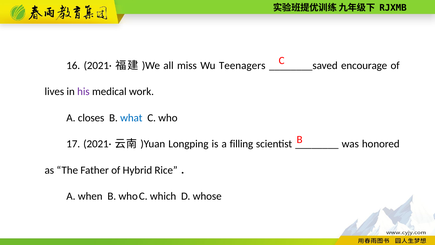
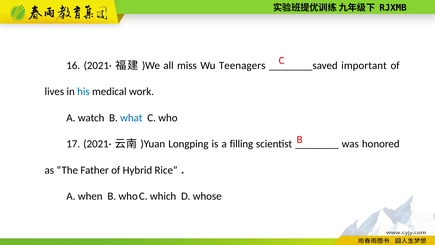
encourage: encourage -> important
his colour: purple -> blue
closes: closes -> watch
